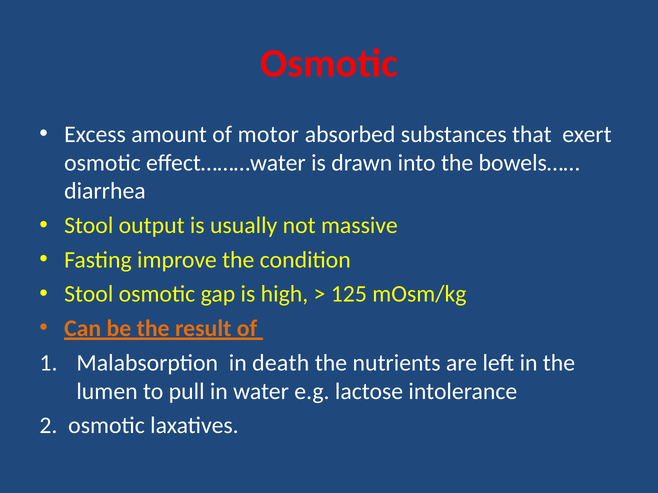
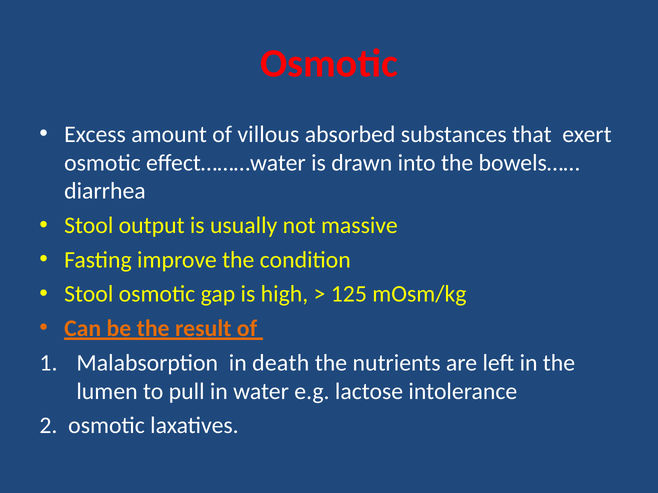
motor: motor -> villous
